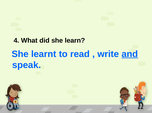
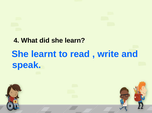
and underline: present -> none
